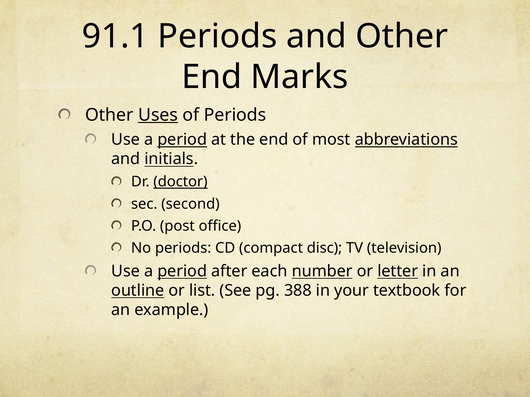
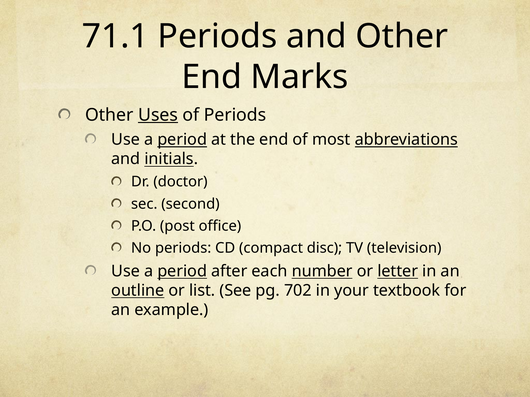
91.1: 91.1 -> 71.1
doctor underline: present -> none
388: 388 -> 702
